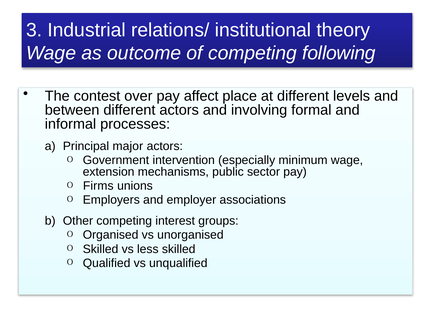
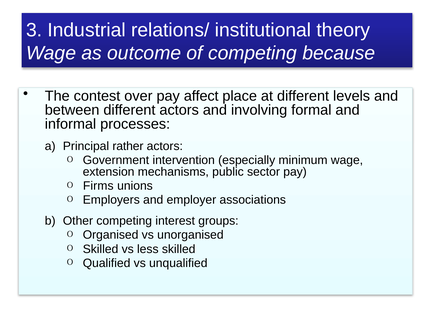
following: following -> because
major: major -> rather
